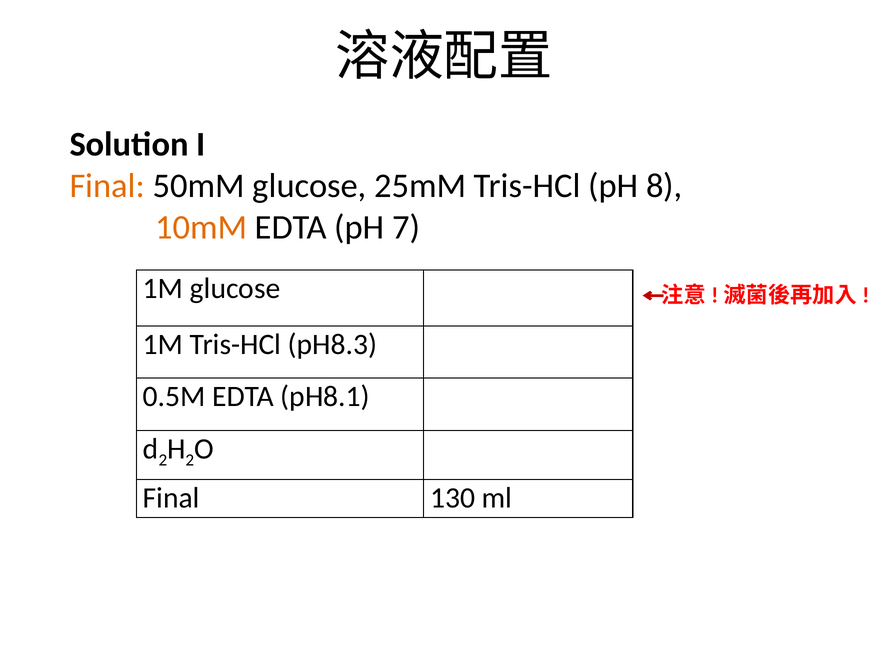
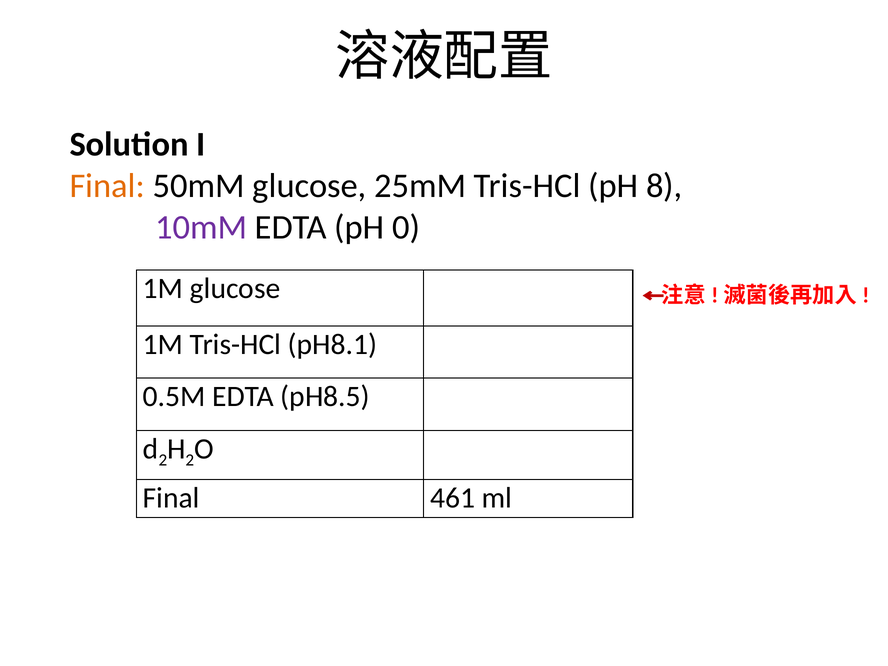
10mM colour: orange -> purple
7: 7 -> 0
pH8.3: pH8.3 -> pH8.1
pH8.1: pH8.1 -> pH8.5
130: 130 -> 461
